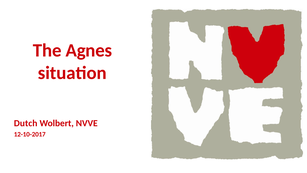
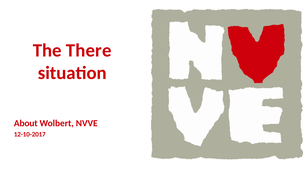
Agnes: Agnes -> There
Dutch: Dutch -> About
